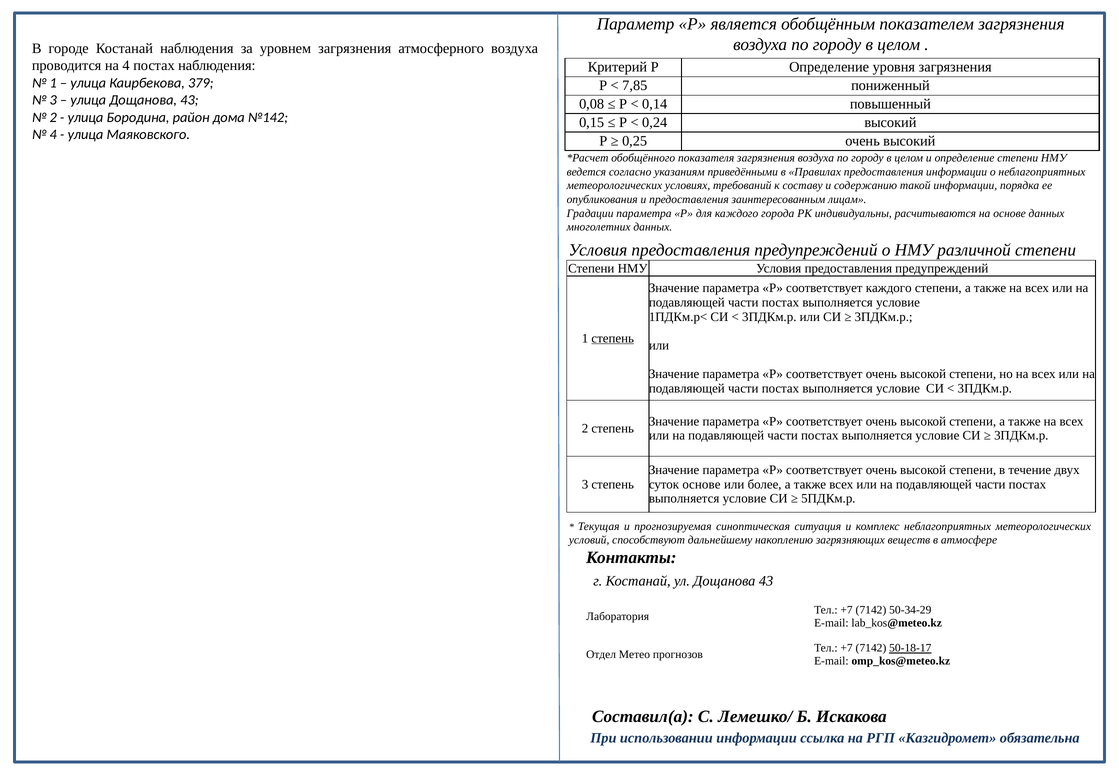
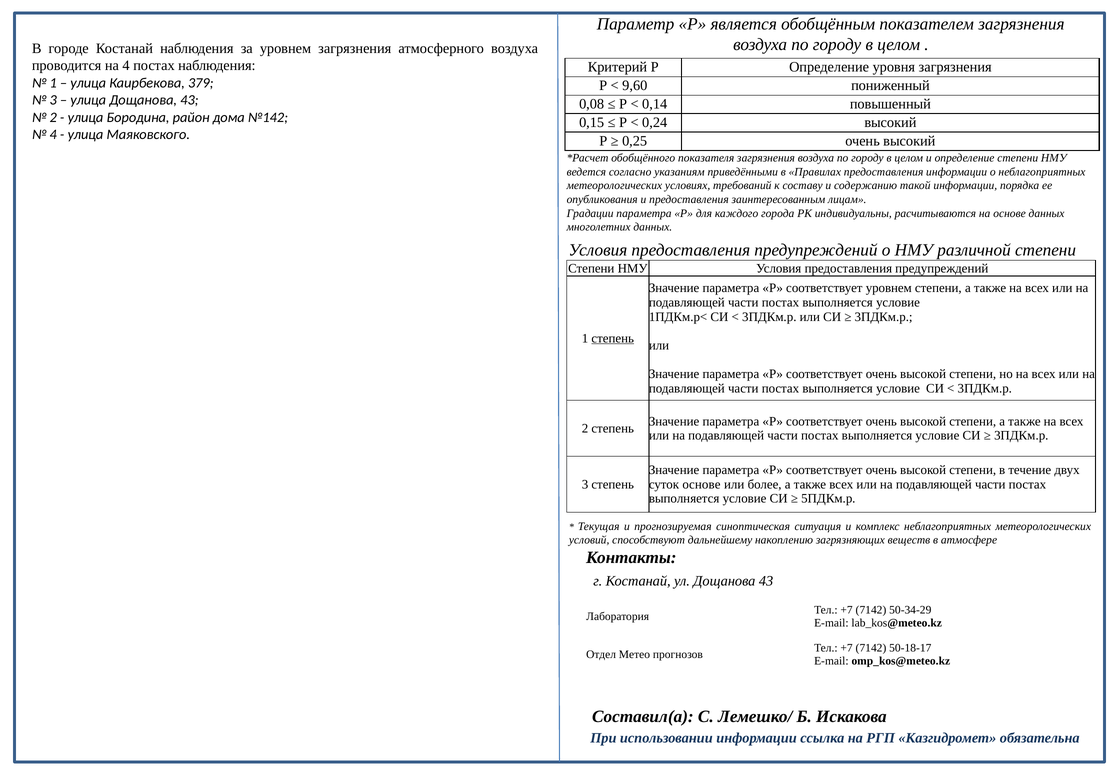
7,85: 7,85 -> 9,60
соответствует каждого: каждого -> уровнем
50-18-17 underline: present -> none
